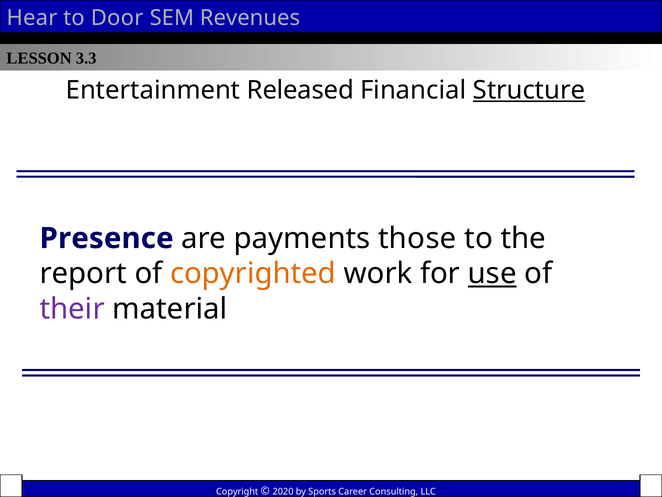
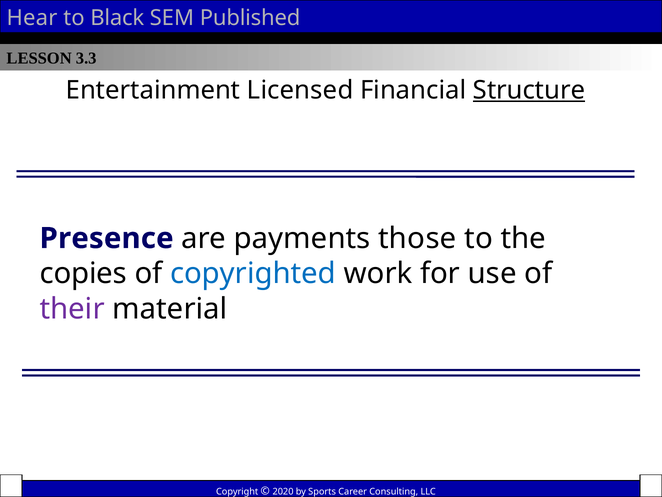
Door: Door -> Black
Revenues: Revenues -> Published
Released: Released -> Licensed
report: report -> copies
copyrighted colour: orange -> blue
use underline: present -> none
